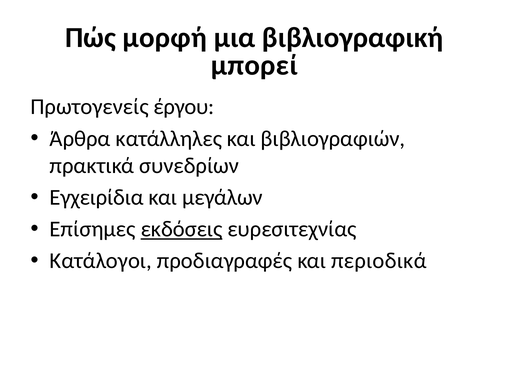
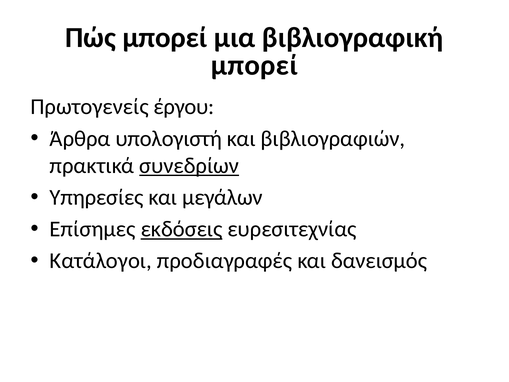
Πώς μορφή: μορφή -> μπορεί
κατάλληλες: κατάλληλες -> υπολογιστή
συνεδρίων underline: none -> present
Εγχειρίδια: Εγχειρίδια -> Υπηρεσίες
περιοδικά: περιοδικά -> δανεισμός
